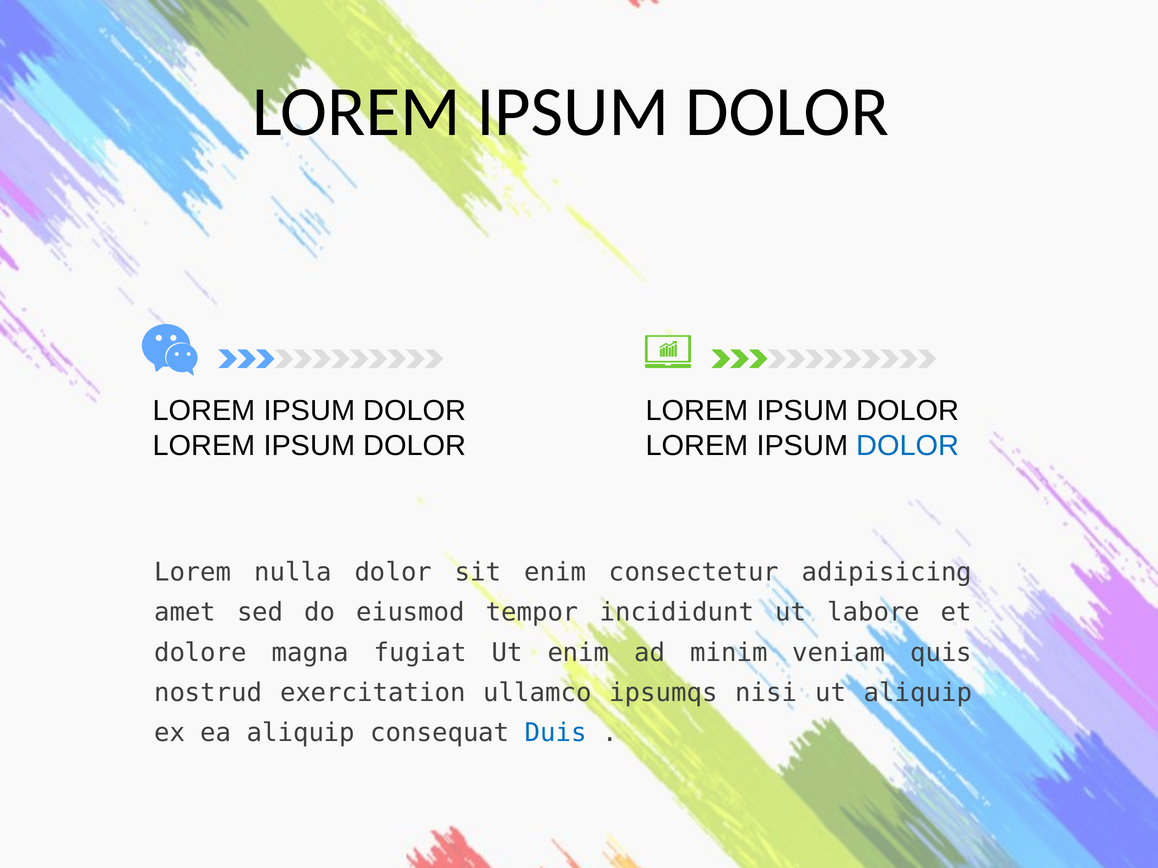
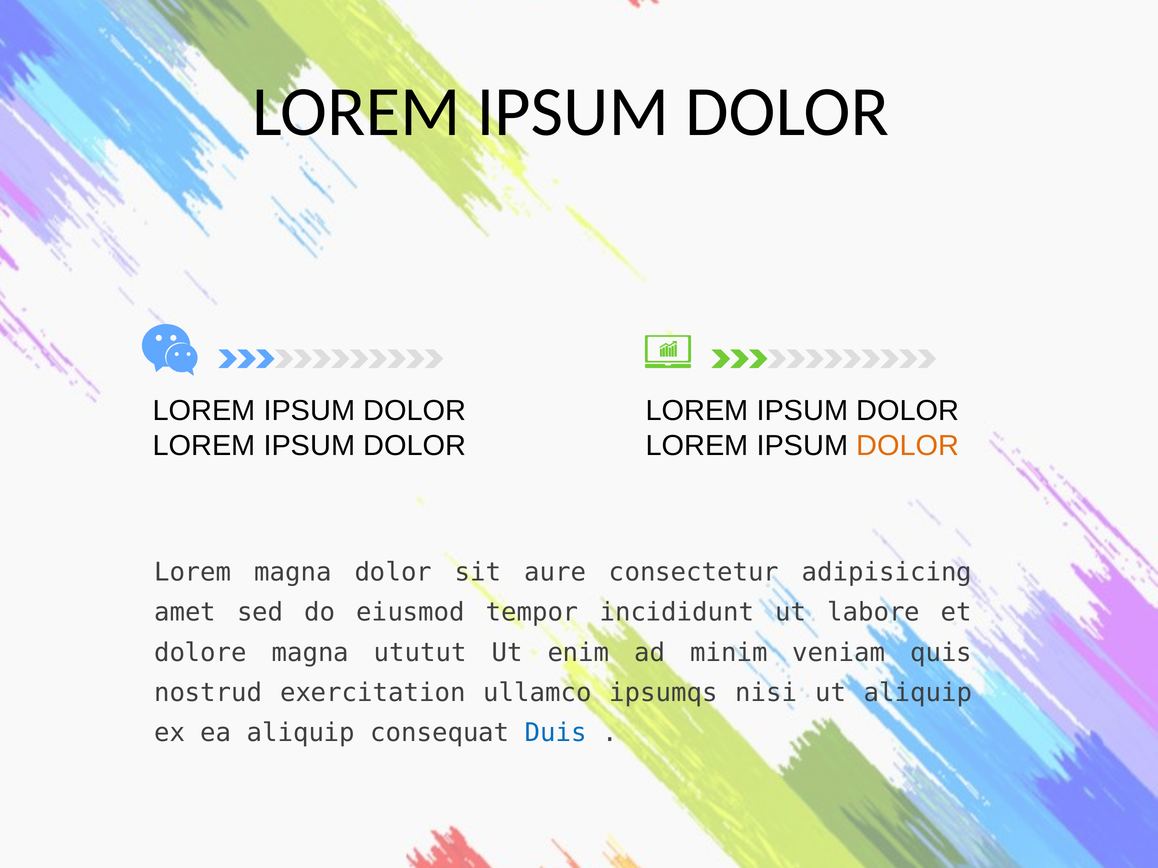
DOLOR at (908, 446) colour: blue -> orange
Lorem nulla: nulla -> magna
sit enim: enim -> aure
fugiat: fugiat -> ututut
